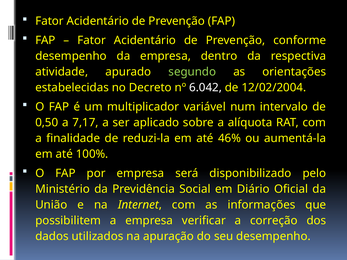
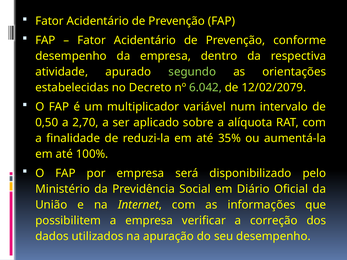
6.042 colour: white -> light green
12/02/2004: 12/02/2004 -> 12/02/2079
7,17: 7,17 -> 2,70
46%: 46% -> 35%
